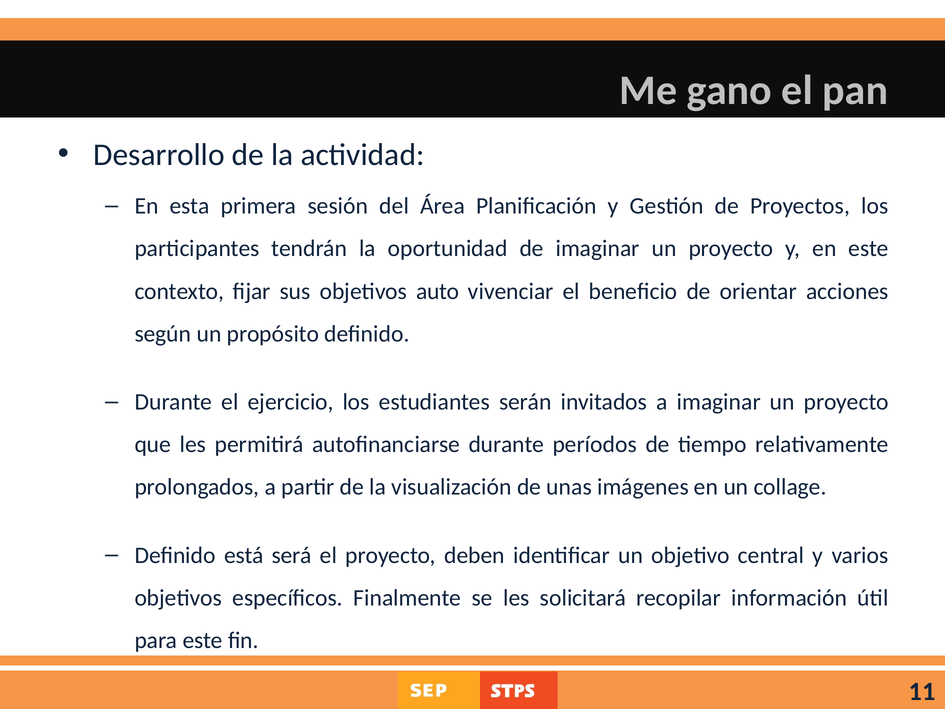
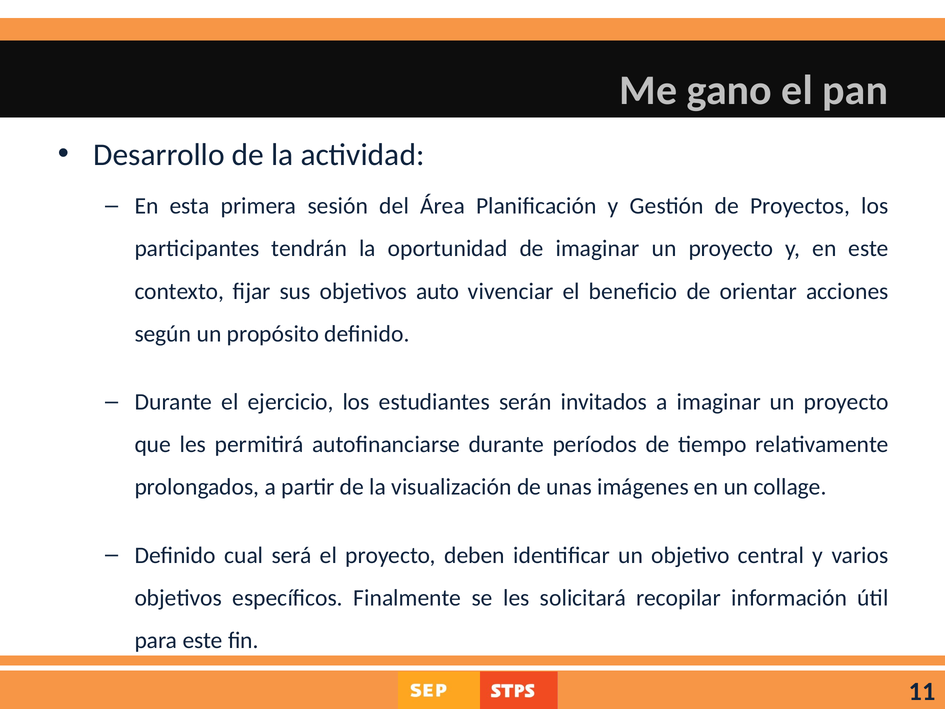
está: está -> cual
